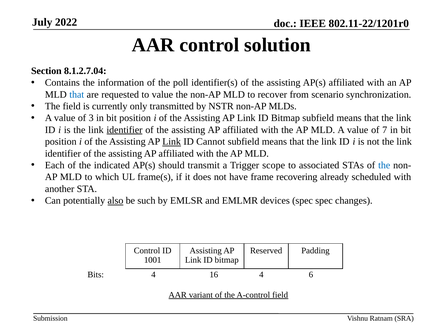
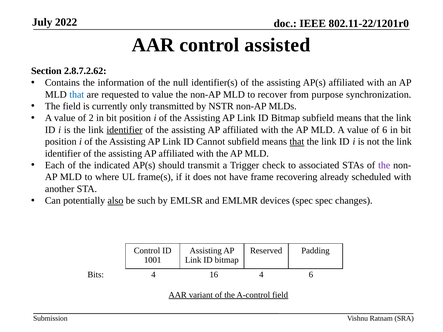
solution: solution -> assisted
8.1.2.7.04: 8.1.2.7.04 -> 2.8.7.2.62
poll: poll -> null
scenario: scenario -> purpose
3: 3 -> 2
of 7: 7 -> 6
Link at (172, 142) underline: present -> none
that at (297, 142) underline: none -> present
scope: scope -> check
the at (384, 165) colour: blue -> purple
which: which -> where
